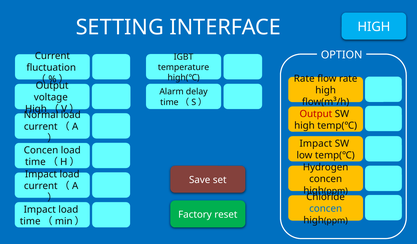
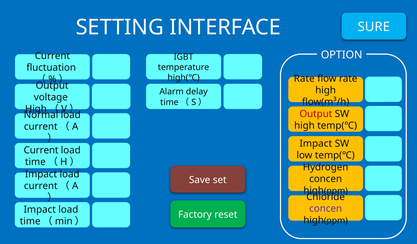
HIGH at (374, 27): HIGH -> SURE
Concen at (41, 151): Concen -> Current
concen at (326, 209) colour: blue -> purple
